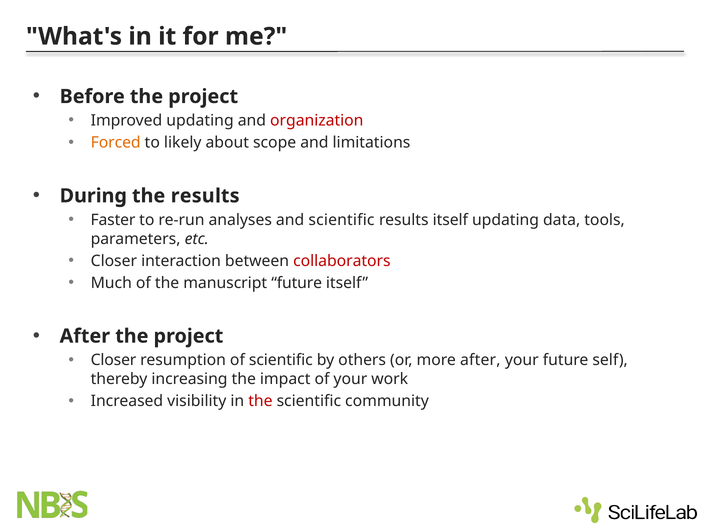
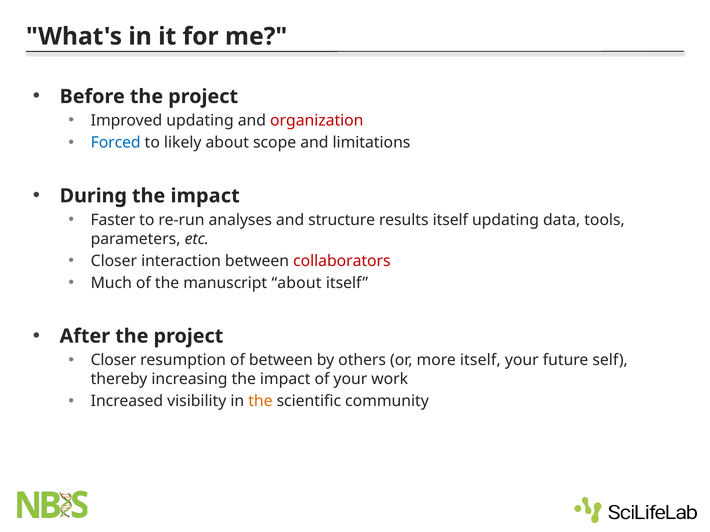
Forced colour: orange -> blue
During the results: results -> impact
and scientific: scientific -> structure
manuscript future: future -> about
of scientific: scientific -> between
more after: after -> itself
the at (260, 402) colour: red -> orange
